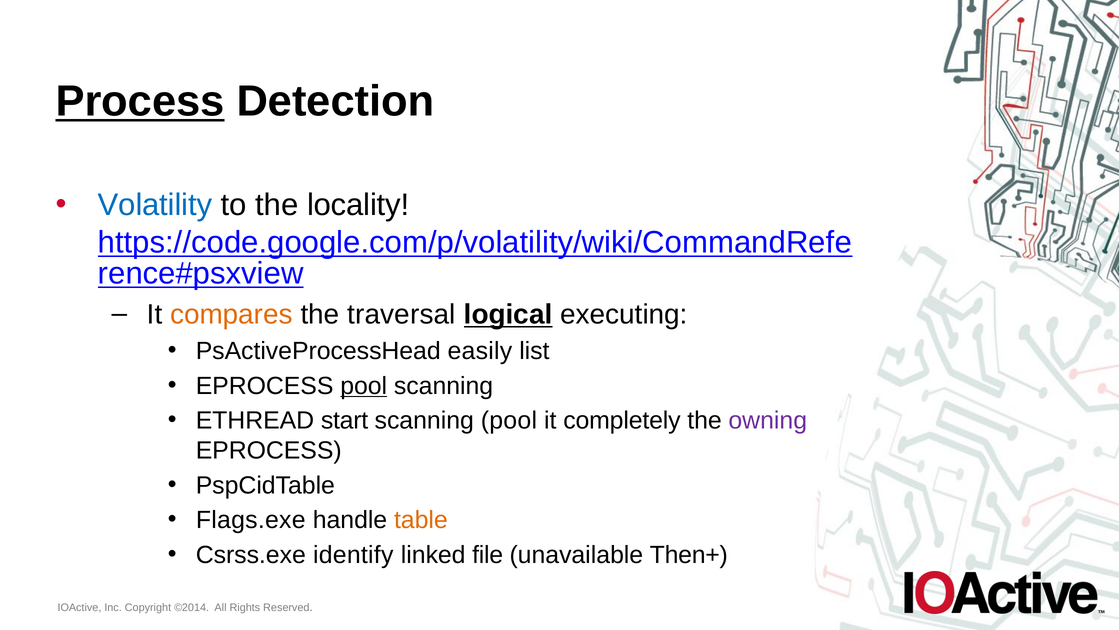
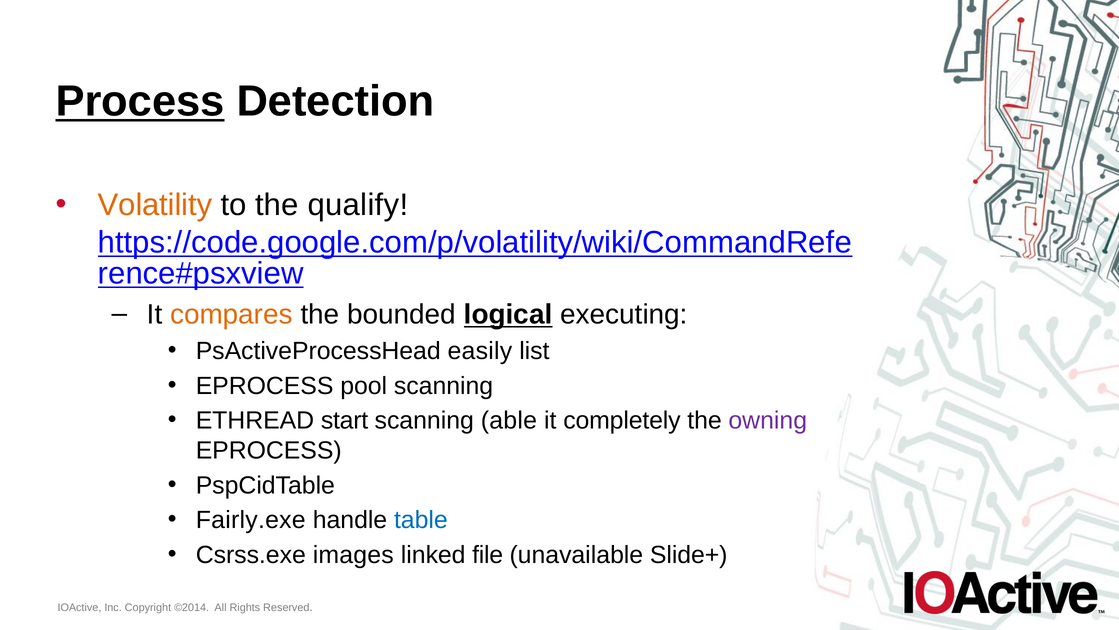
Volatility colour: blue -> orange
locality: locality -> qualify
traversal: traversal -> bounded
pool at (364, 385) underline: present -> none
scanning pool: pool -> able
Flags.exe: Flags.exe -> Fairly.exe
table colour: orange -> blue
identify: identify -> images
Then+: Then+ -> Slide+
